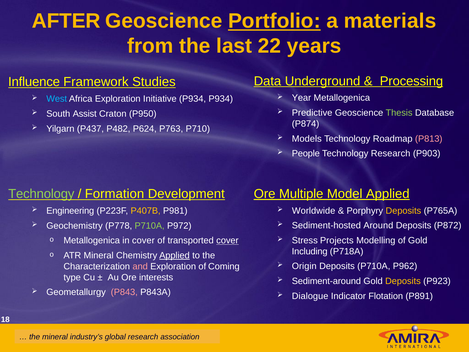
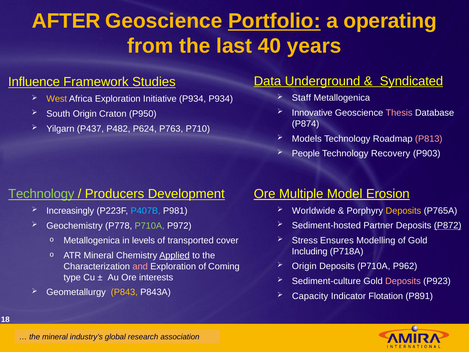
materials: materials -> operating
22: 22 -> 40
Processing: Processing -> Syndicated
Year: Year -> Staff
West colour: light blue -> yellow
Predictive at (312, 113): Predictive -> Innovative
Thesis colour: light green -> pink
South Assist: Assist -> Origin
Technology Research: Research -> Recovery
Model Applied: Applied -> Erosion
Formation: Formation -> Producers
Engineering: Engineering -> Increasingly
P407B colour: yellow -> light blue
Around: Around -> Partner
P872 underline: none -> present
Projects: Projects -> Ensures
in cover: cover -> levels
cover at (227, 240) underline: present -> none
Sediment-around: Sediment-around -> Sediment-culture
Deposits at (403, 281) colour: yellow -> pink
P843 colour: pink -> yellow
Dialogue: Dialogue -> Capacity
